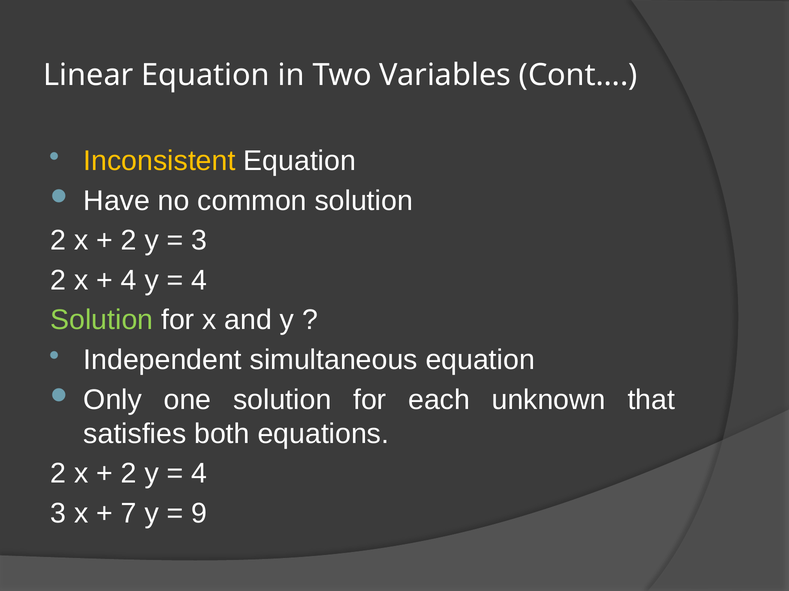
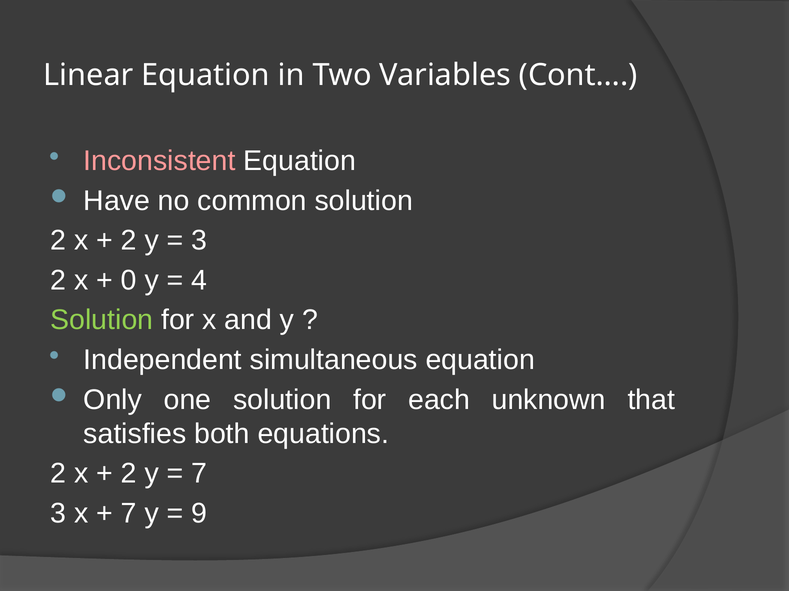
Inconsistent colour: yellow -> pink
4 at (129, 281): 4 -> 0
4 at (199, 474): 4 -> 7
